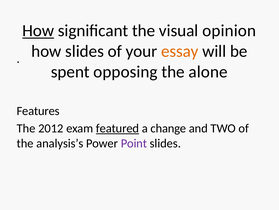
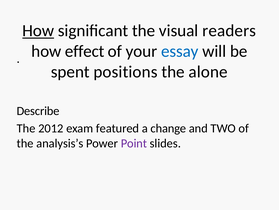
opinion: opinion -> readers
how slides: slides -> effect
essay colour: orange -> blue
opposing: opposing -> positions
Features: Features -> Describe
featured underline: present -> none
